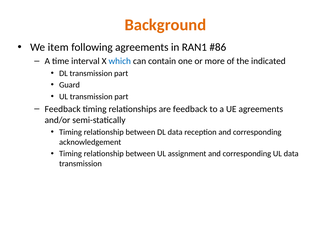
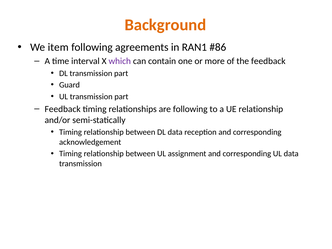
which colour: blue -> purple
the indicated: indicated -> feedback
are feedback: feedback -> following
UE agreements: agreements -> relationship
